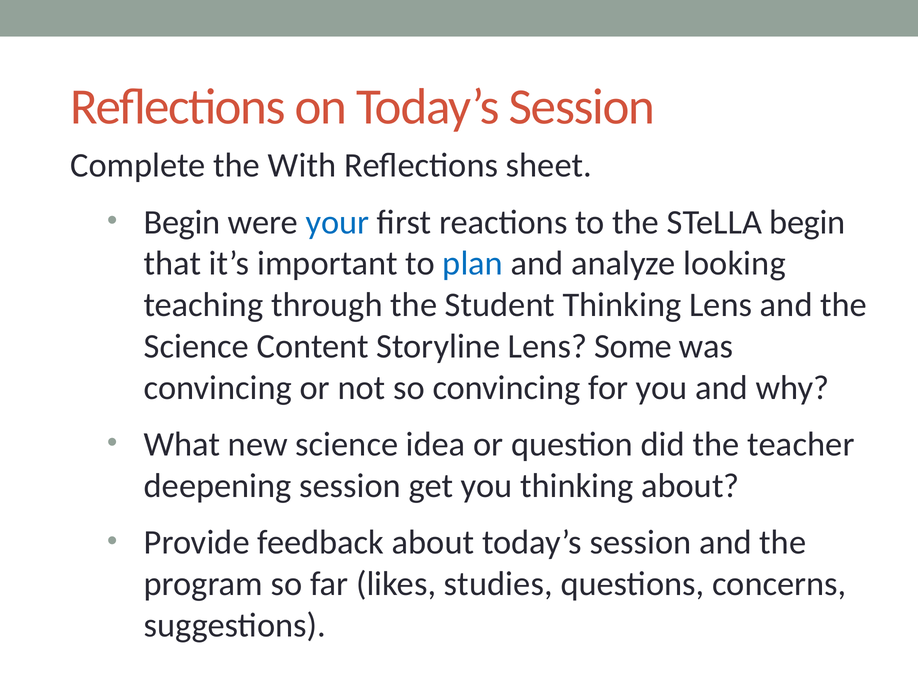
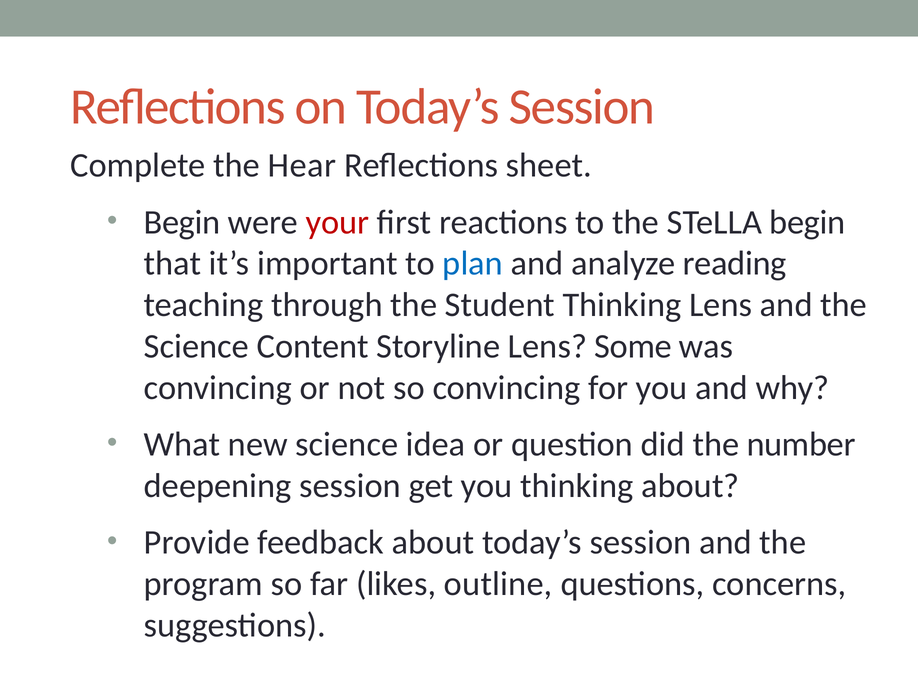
With: With -> Hear
your colour: blue -> red
looking: looking -> reading
teacher: teacher -> number
studies: studies -> outline
